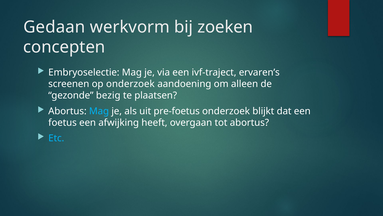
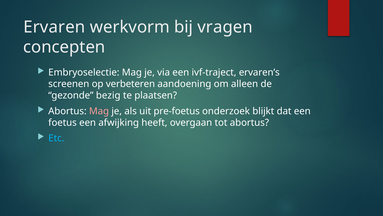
Gedaan: Gedaan -> Ervaren
zoeken: zoeken -> vragen
op onderzoek: onderzoek -> verbeteren
Mag at (99, 111) colour: light blue -> pink
